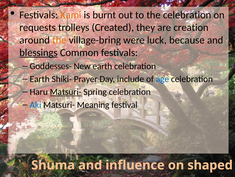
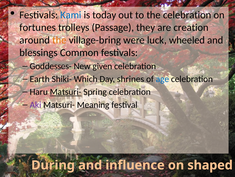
Kami colour: orange -> blue
burnt: burnt -> today
requests: requests -> fortunes
Created: Created -> Passage
because: because -> wheeled
blessings underline: present -> none
New earth: earth -> given
Prayer: Prayer -> Which
include: include -> shrines
Aki colour: blue -> purple
Shuma: Shuma -> During
